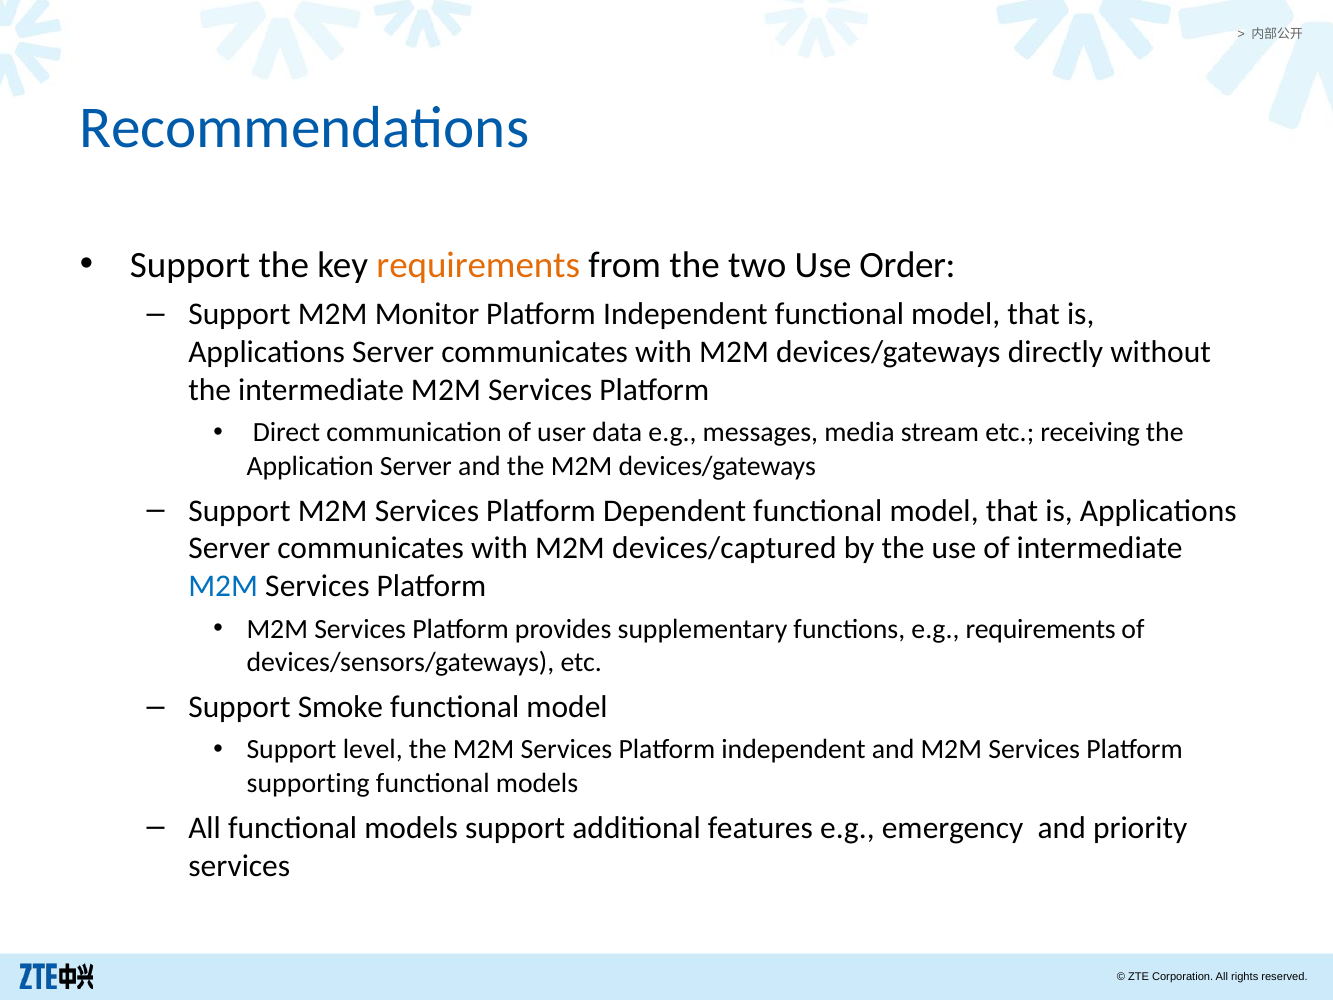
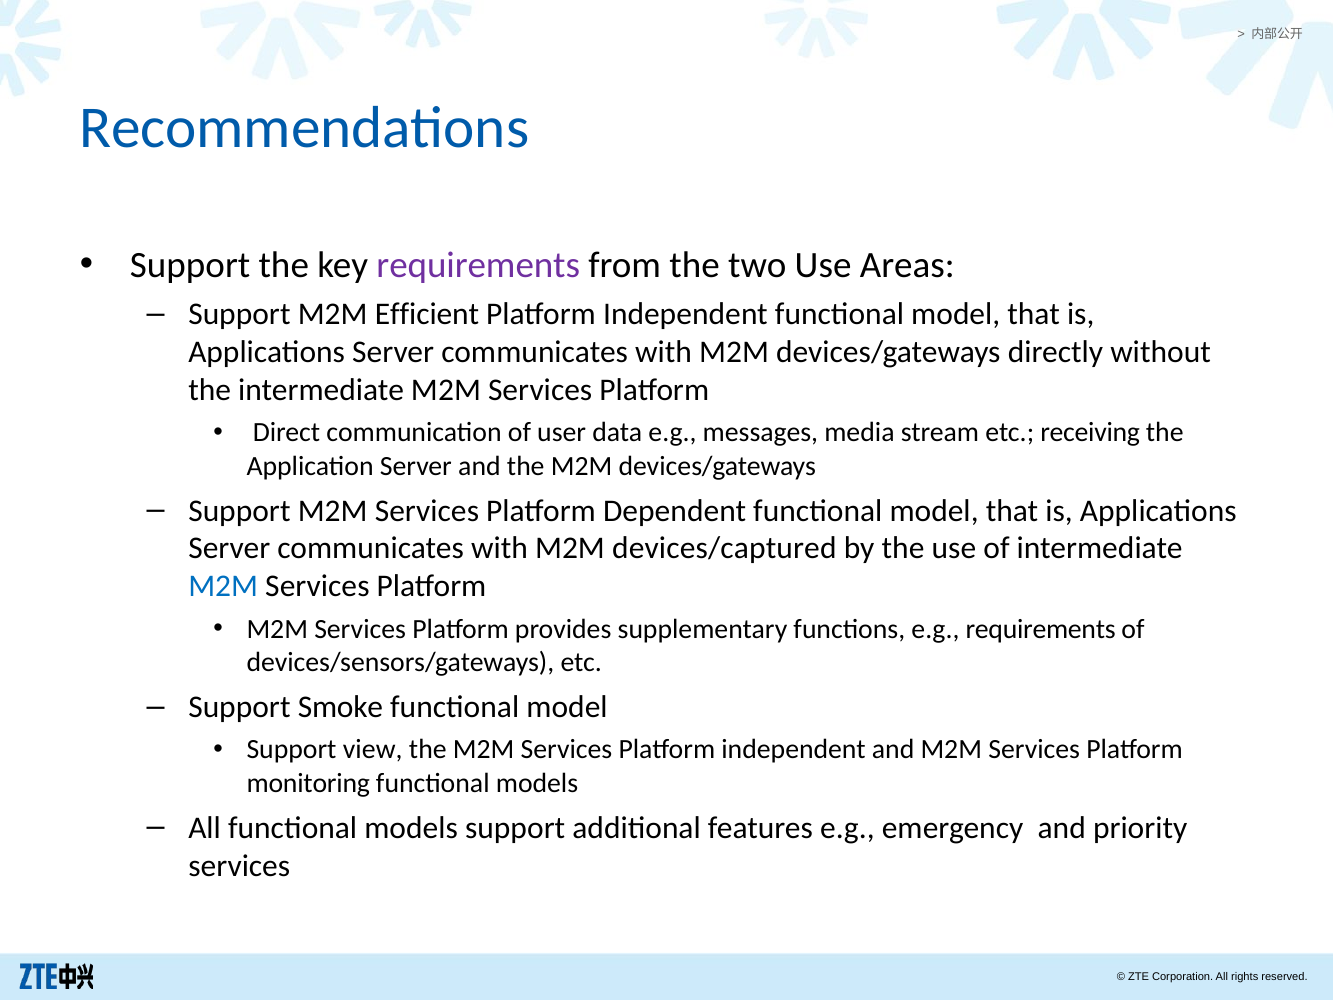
requirements at (478, 265) colour: orange -> purple
Order: Order -> Areas
Monitor: Monitor -> Efficient
level: level -> view
supporting: supporting -> monitoring
